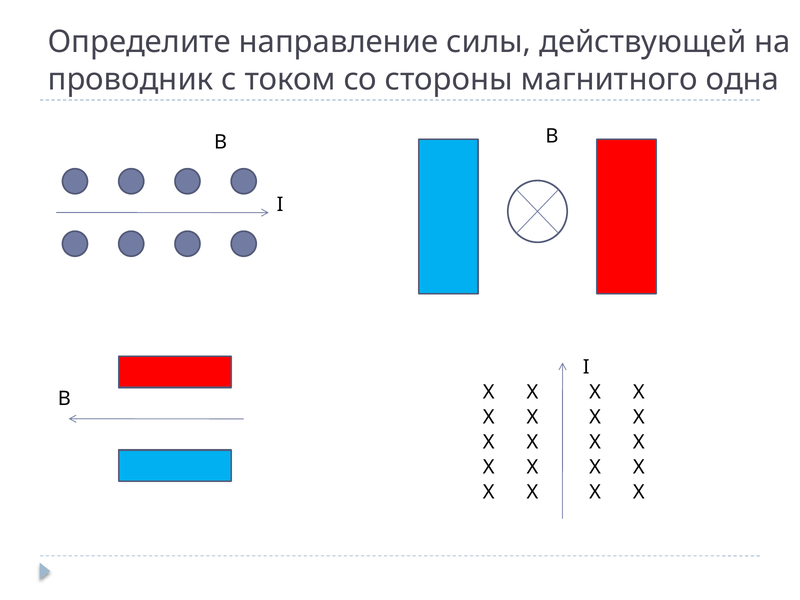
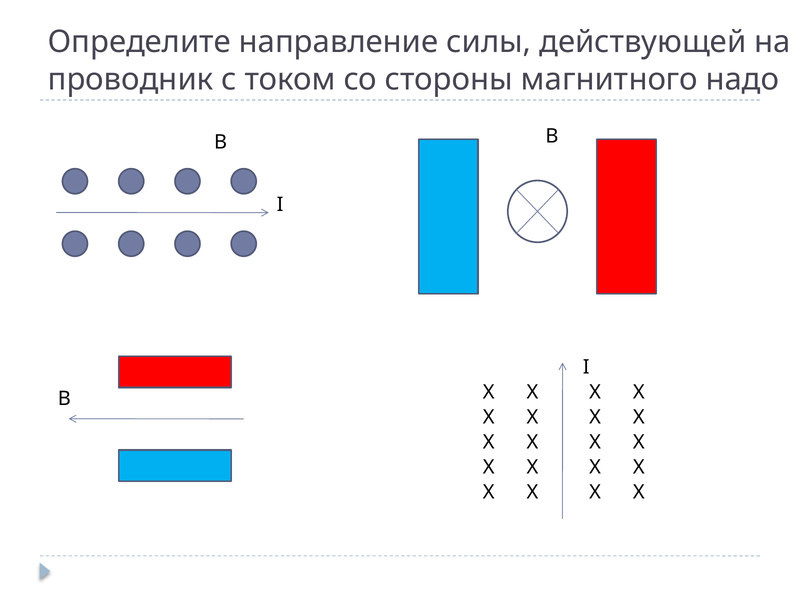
одна: одна -> надо
